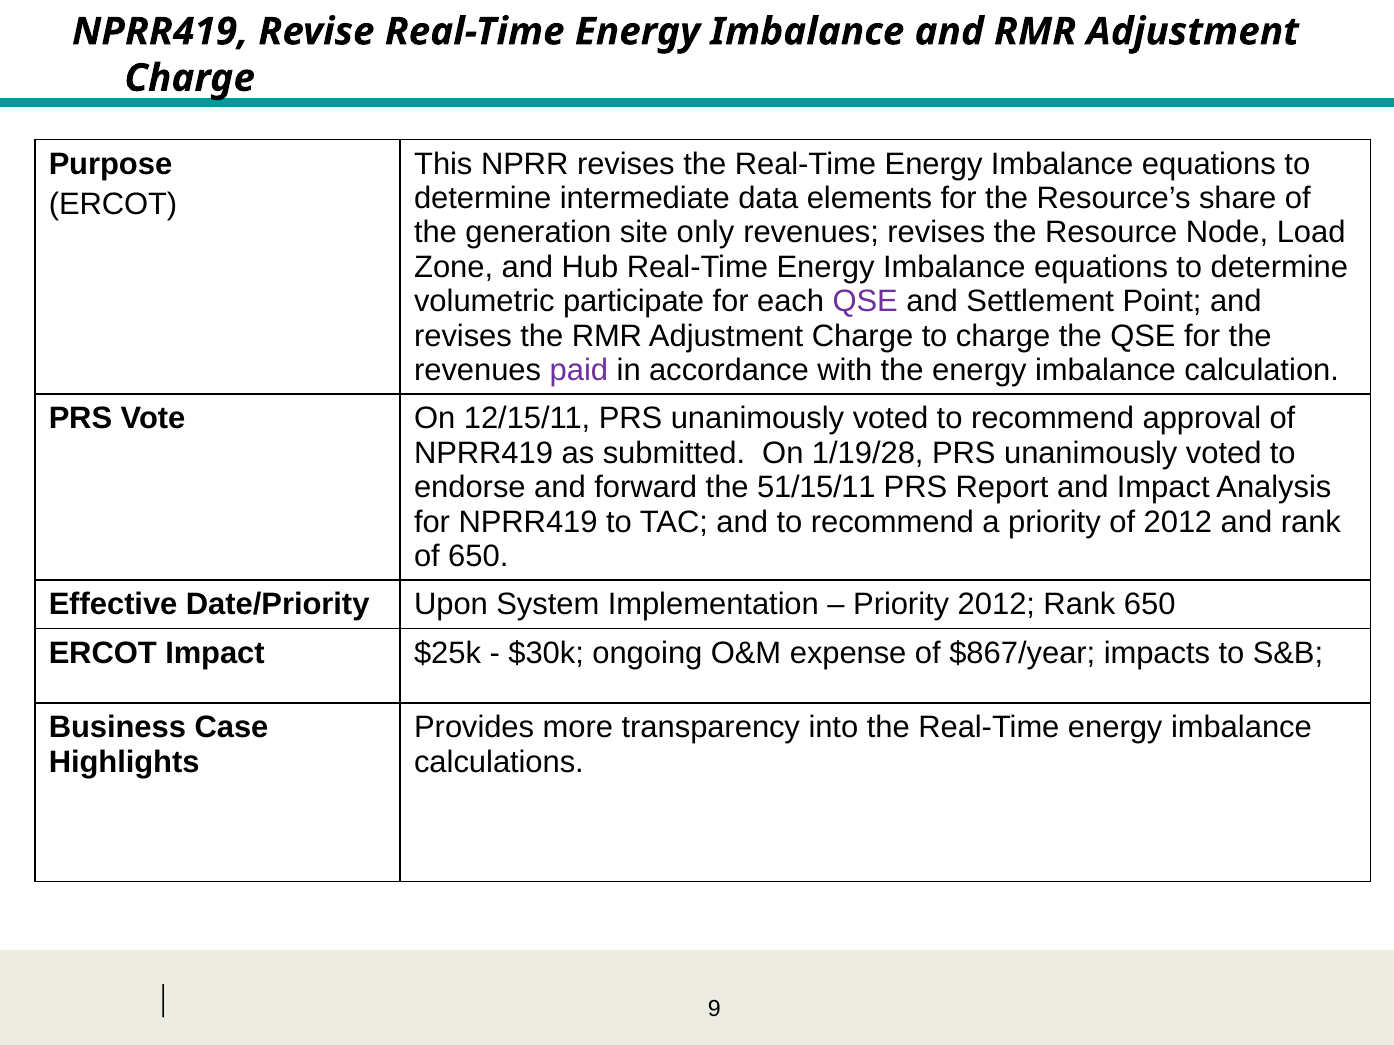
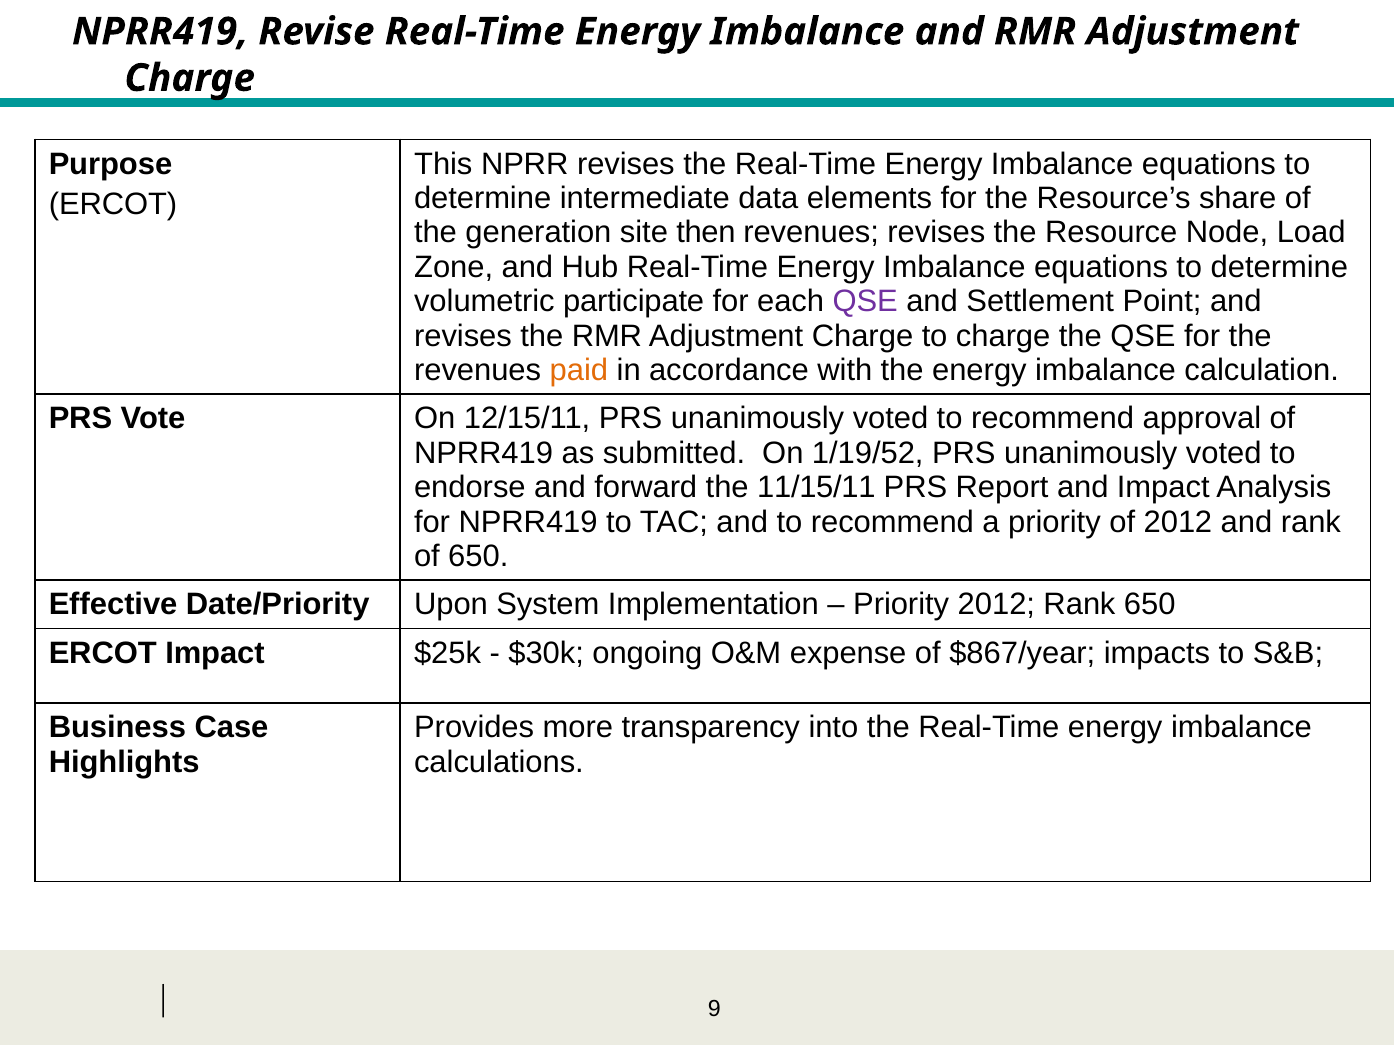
only: only -> then
paid colour: purple -> orange
1/19/28: 1/19/28 -> 1/19/52
51/15/11: 51/15/11 -> 11/15/11
